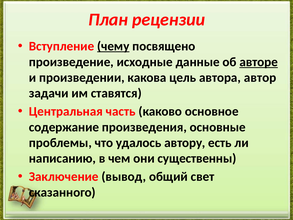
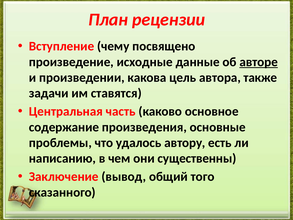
чему underline: present -> none
автор: автор -> также
свет: свет -> того
